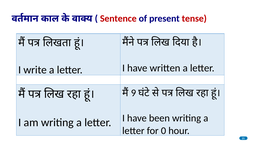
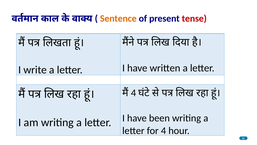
Sentence colour: red -> orange
9 at (134, 93): 9 -> 4
for 0: 0 -> 4
